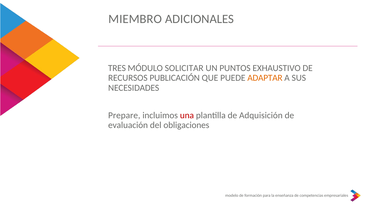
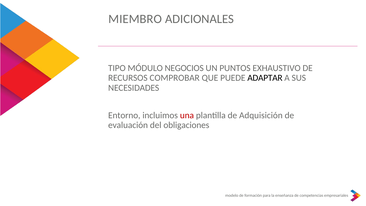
TRES: TRES -> TIPO
SOLICITAR: SOLICITAR -> NEGOCIOS
PUBLICACIÓN: PUBLICACIÓN -> COMPROBAR
ADAPTAR colour: orange -> black
Prepare: Prepare -> Entorno
